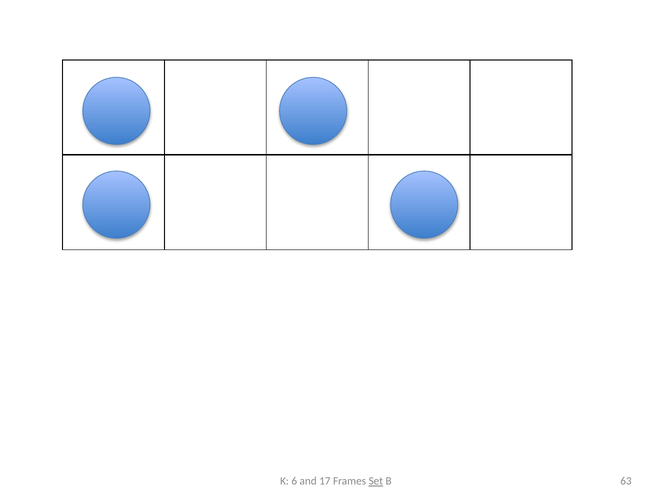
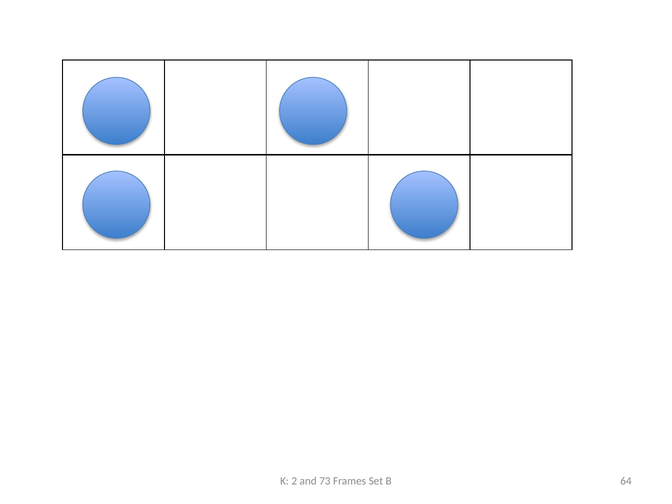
6: 6 -> 2
17: 17 -> 73
Set underline: present -> none
63: 63 -> 64
